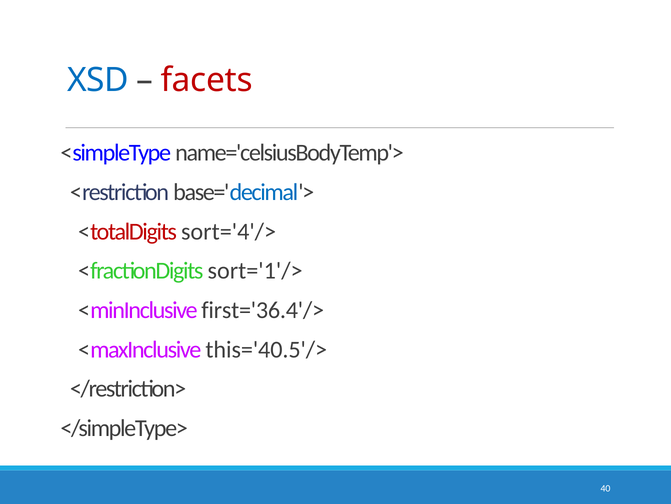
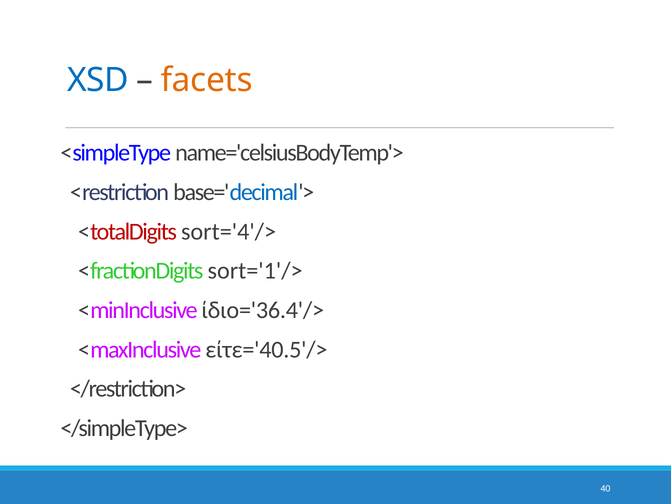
facets colour: red -> orange
first='36.4'/>: first='36.4'/> -> ίδιο='36.4'/>
this='40.5'/>: this='40.5'/> -> είτε='40.5'/>
